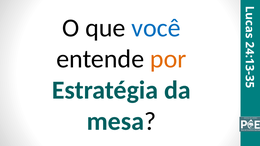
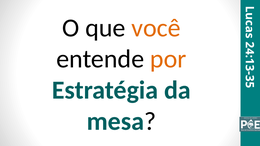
você colour: blue -> orange
